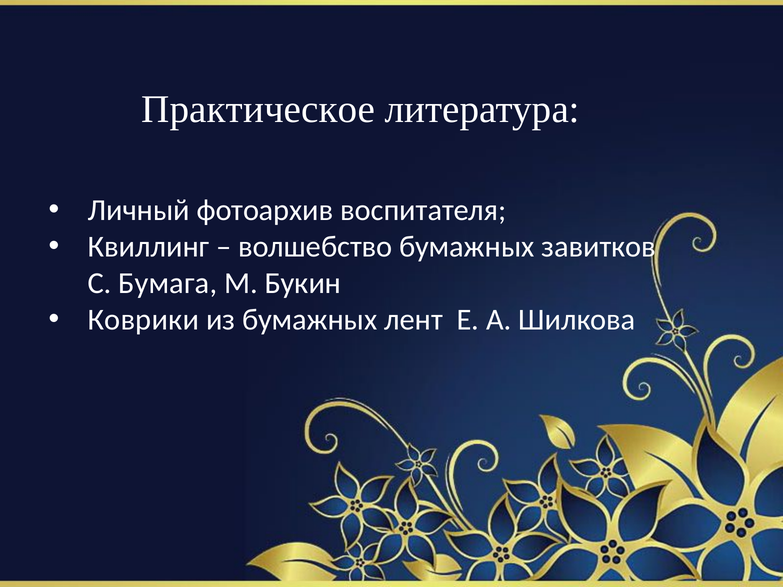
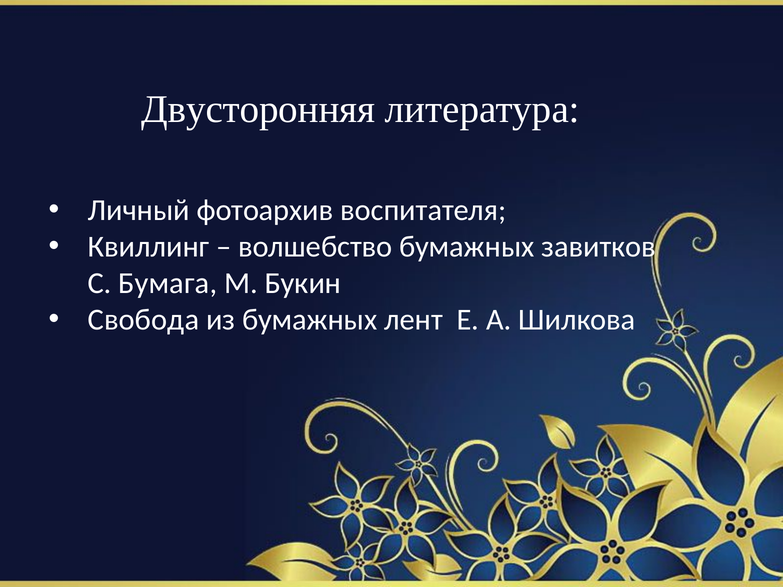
Практическое: Практическое -> Двусторонняя
Коврики: Коврики -> Свобода
